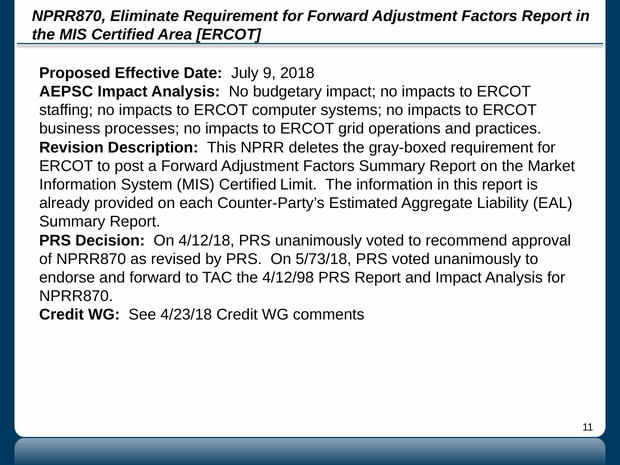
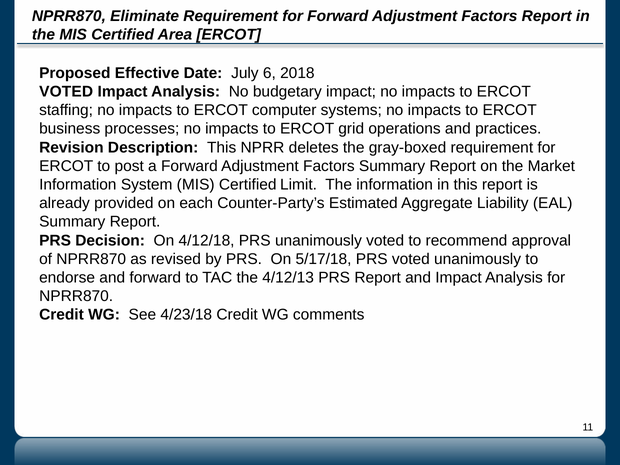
9: 9 -> 6
AEPSC at (66, 92): AEPSC -> VOTED
5/73/18: 5/73/18 -> 5/17/18
4/12/98: 4/12/98 -> 4/12/13
